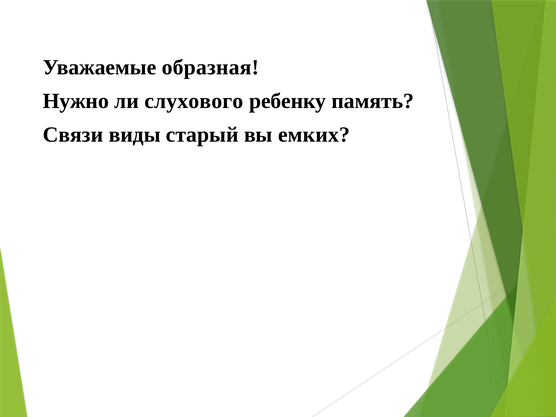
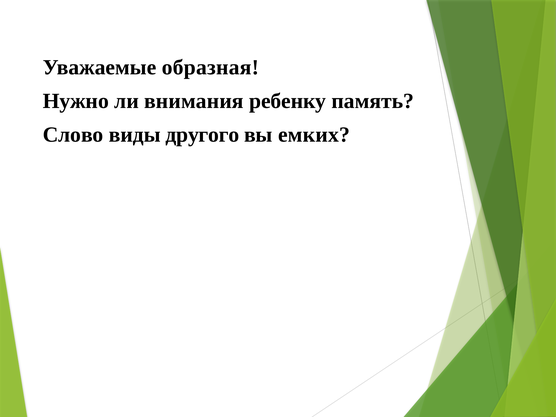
слухового: слухового -> внимания
Связи: Связи -> Слово
старый: старый -> другого
